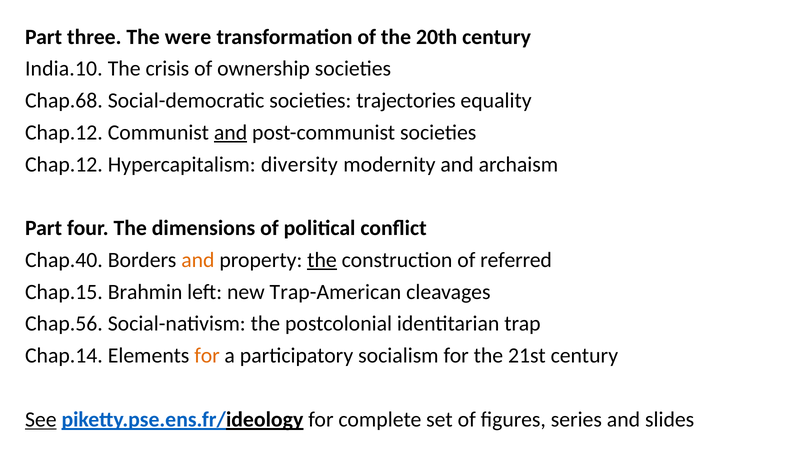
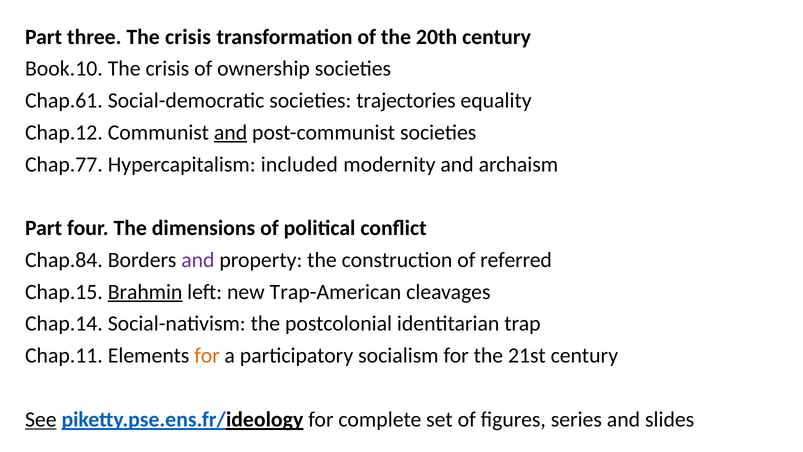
three The were: were -> crisis
India.10: India.10 -> Book.10
Chap.68: Chap.68 -> Chap.61
Chap.12 at (64, 164): Chap.12 -> Chap.77
diversity: diversity -> included
Chap.40: Chap.40 -> Chap.84
and at (198, 260) colour: orange -> purple
the at (322, 260) underline: present -> none
Brahmin underline: none -> present
Chap.56: Chap.56 -> Chap.14
Chap.14: Chap.14 -> Chap.11
